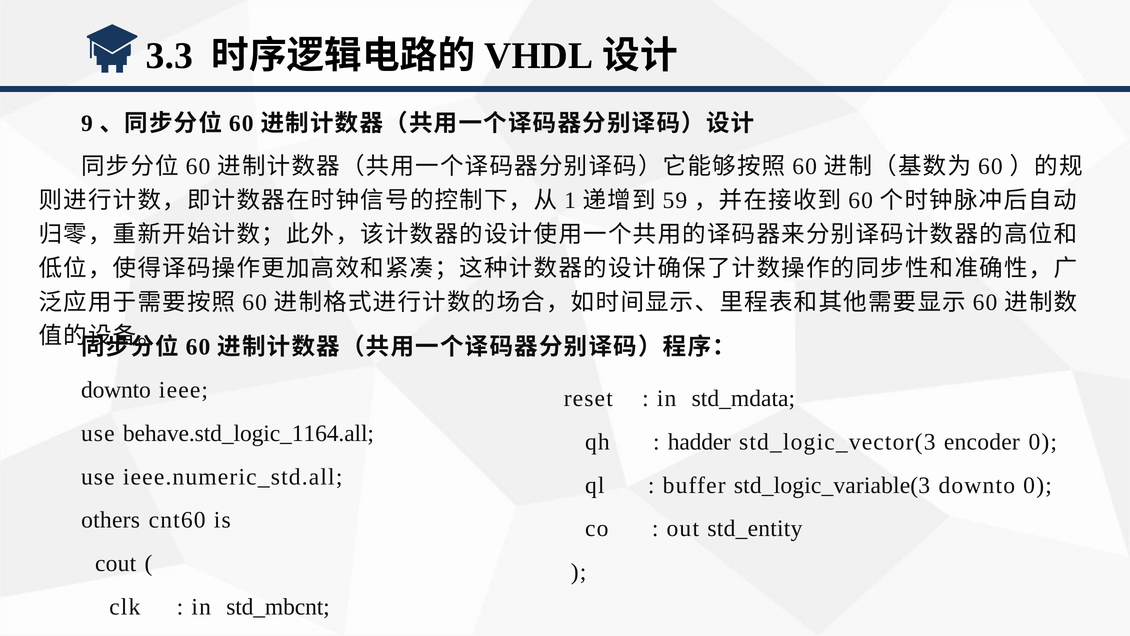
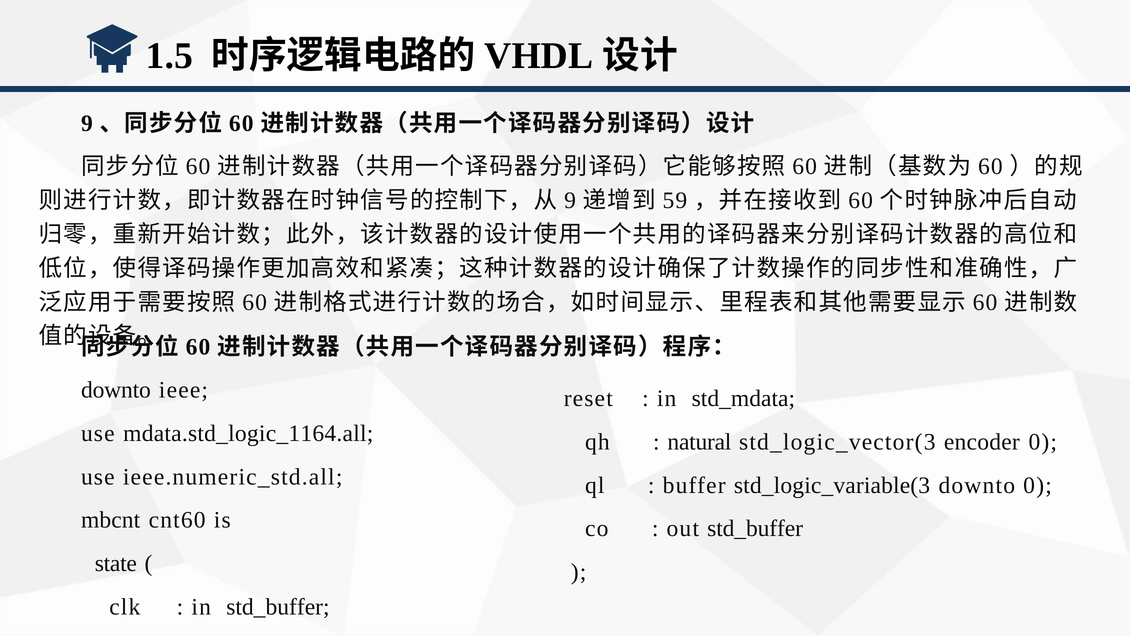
3.3: 3.3 -> 1.5
1 at (570, 200): 1 -> 9
behave.std_logic_1164.all: behave.std_logic_1164.all -> mdata.std_logic_1164.all
hadder: hadder -> natural
others: others -> mbcnt
out std_entity: std_entity -> std_buffer
cout: cout -> state
in std_mbcnt: std_mbcnt -> std_buffer
